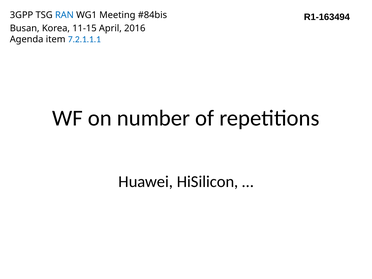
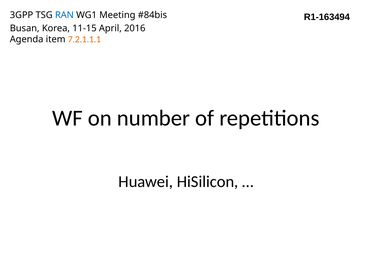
7.2.1.1.1 colour: blue -> orange
